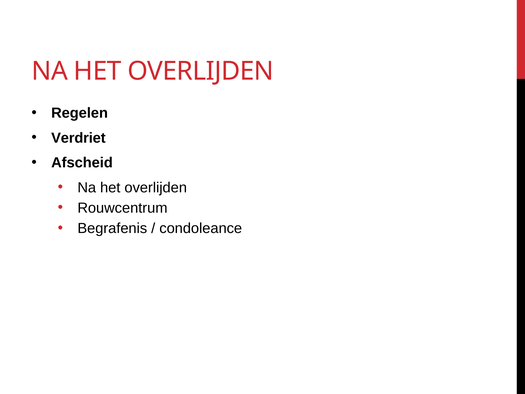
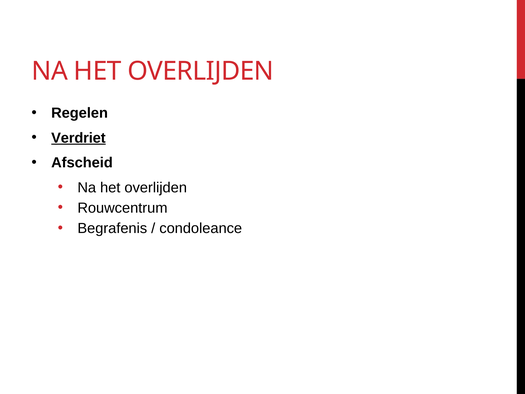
Verdriet underline: none -> present
